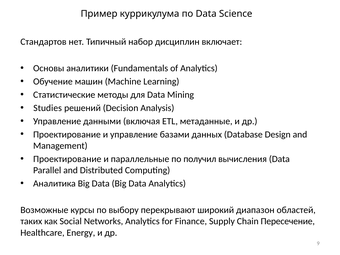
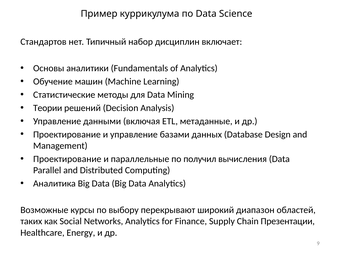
Studies: Studies -> Теории
Пересечение: Пересечение -> Презентации
